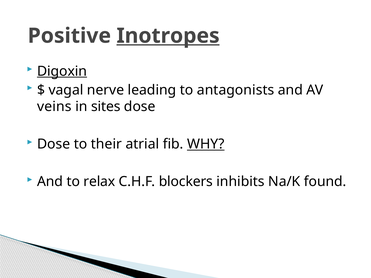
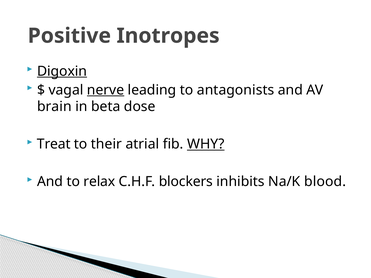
Inotropes underline: present -> none
nerve underline: none -> present
veins: veins -> brain
sites: sites -> beta
Dose at (54, 144): Dose -> Treat
found: found -> blood
